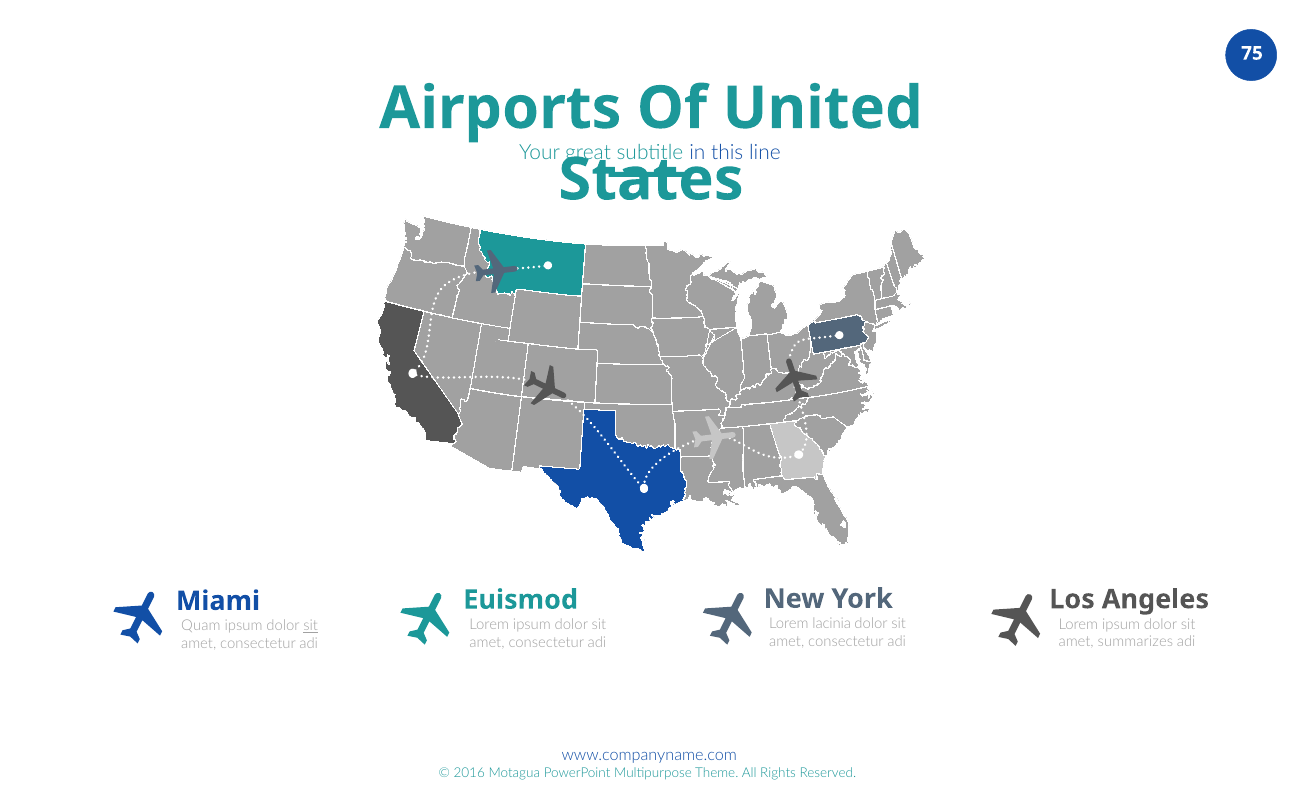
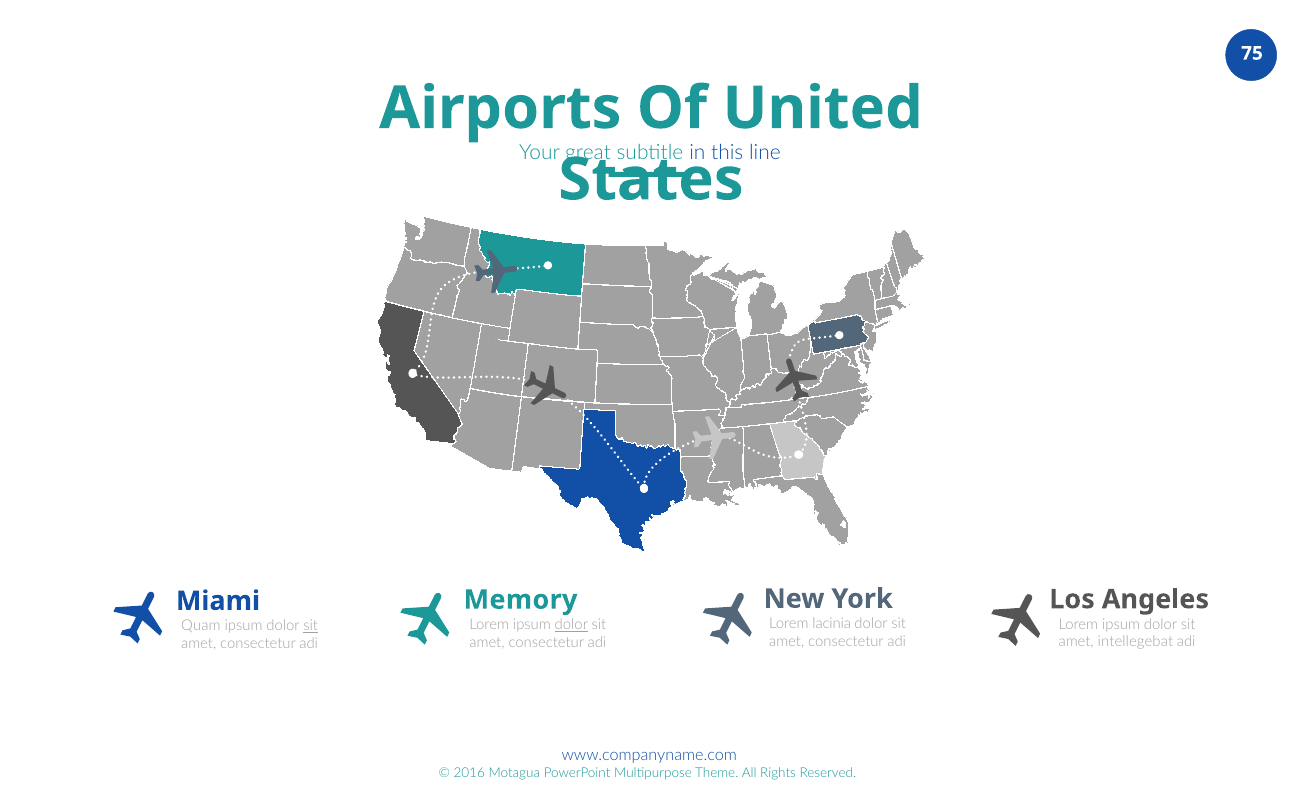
Euismod: Euismod -> Memory
dolor at (571, 625) underline: none -> present
summarizes: summarizes -> intellegebat
